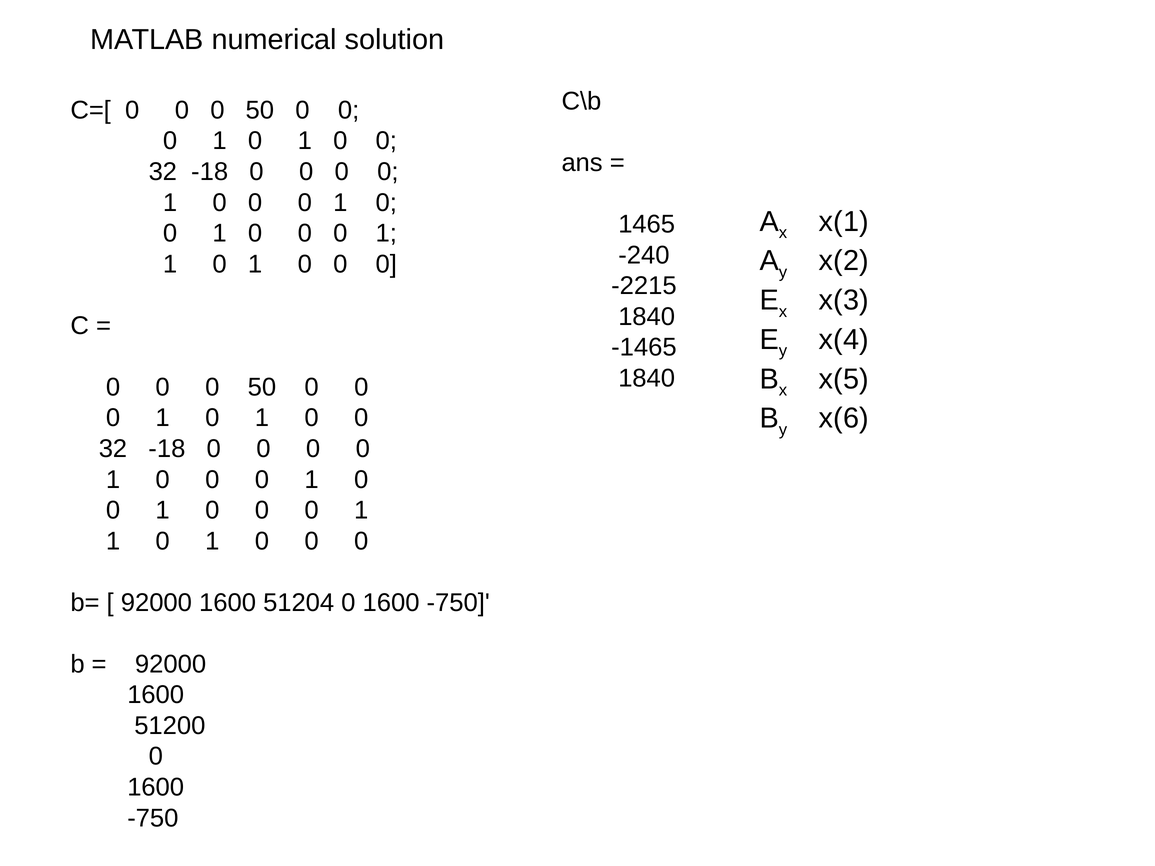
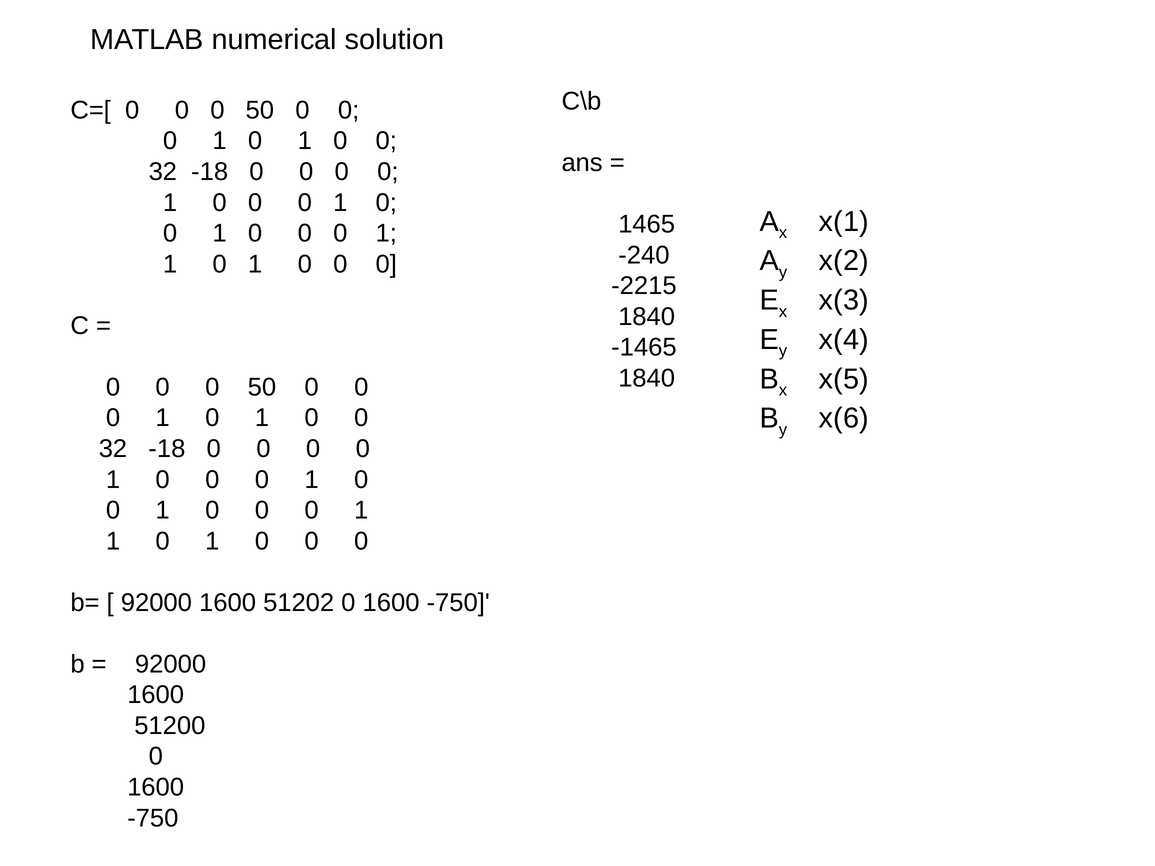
51204: 51204 -> 51202
